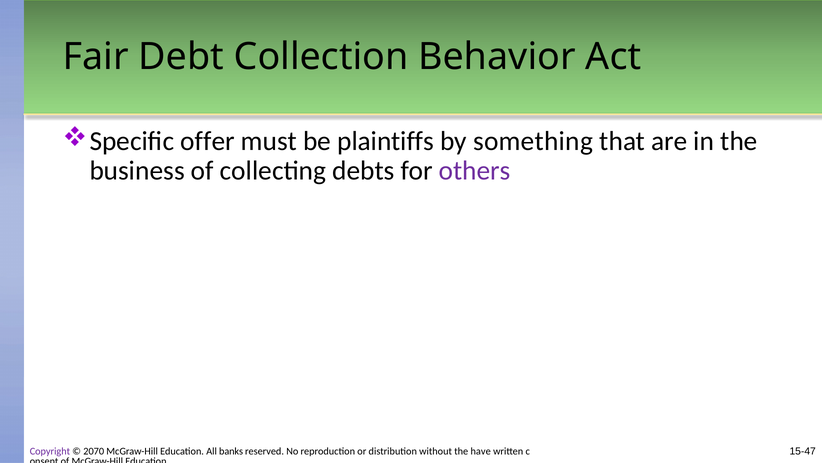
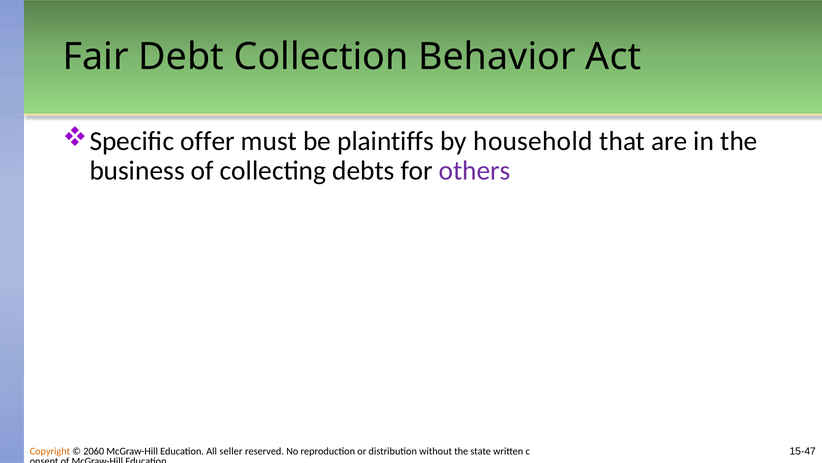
something: something -> household
Copyright colour: purple -> orange
2070: 2070 -> 2060
banks: banks -> seller
have: have -> state
